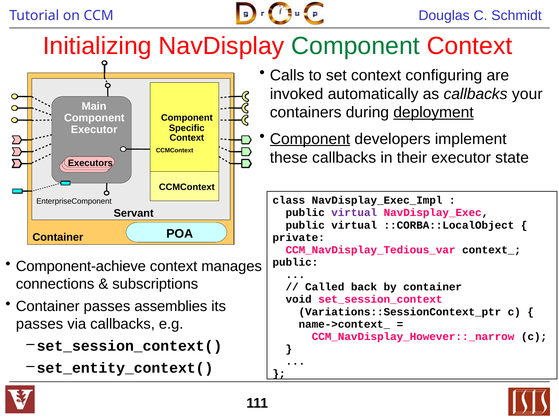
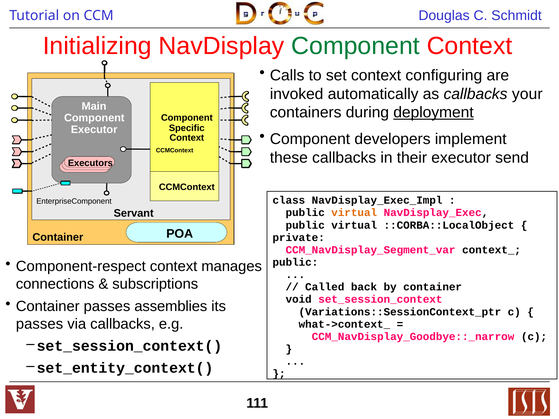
Component at (310, 139) underline: present -> none
state: state -> send
virtual at (354, 213) colour: purple -> orange
CCM_NavDisplay_Tedious_var: CCM_NavDisplay_Tedious_var -> CCM_NavDisplay_Segment_var
Component-achieve: Component-achieve -> Component-respect
name->context_: name->context_ -> what->context_
CCM_NavDisplay_However::_narrow: CCM_NavDisplay_However::_narrow -> CCM_NavDisplay_Goodbye::_narrow
